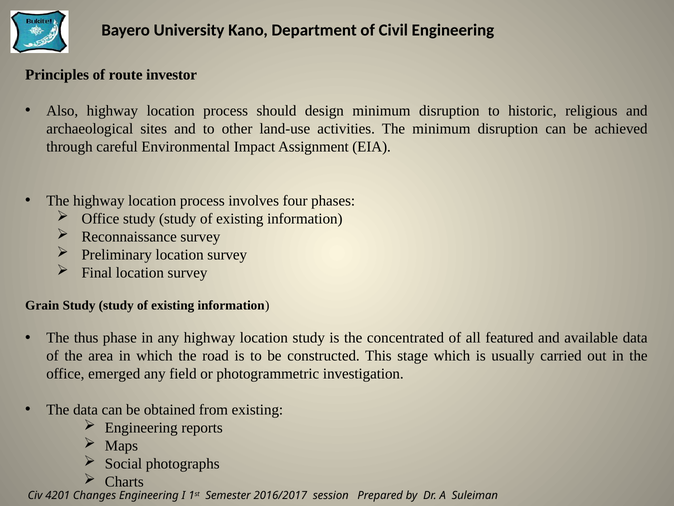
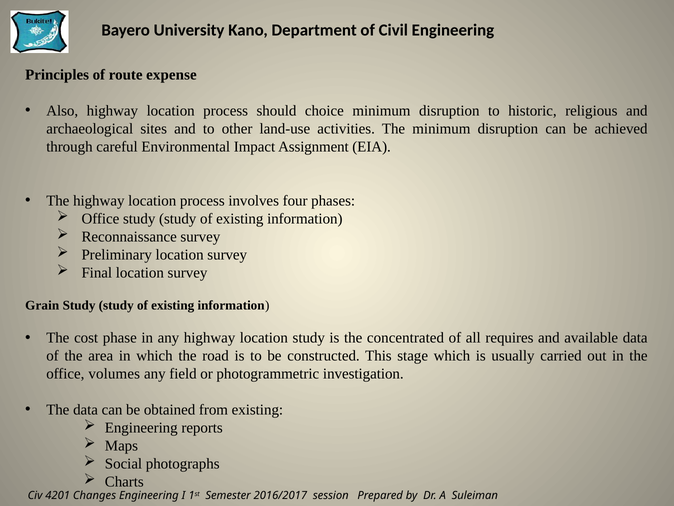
investor: investor -> expense
design: design -> choice
thus: thus -> cost
featured: featured -> requires
emerged: emerged -> volumes
